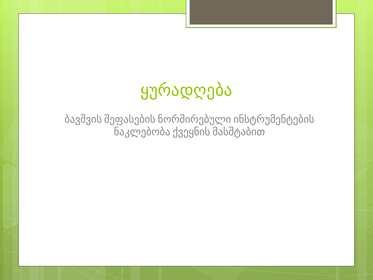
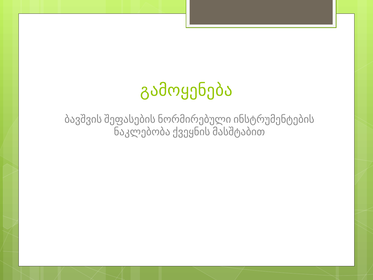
ყურადღება: ყურადღება -> გამოყენება
